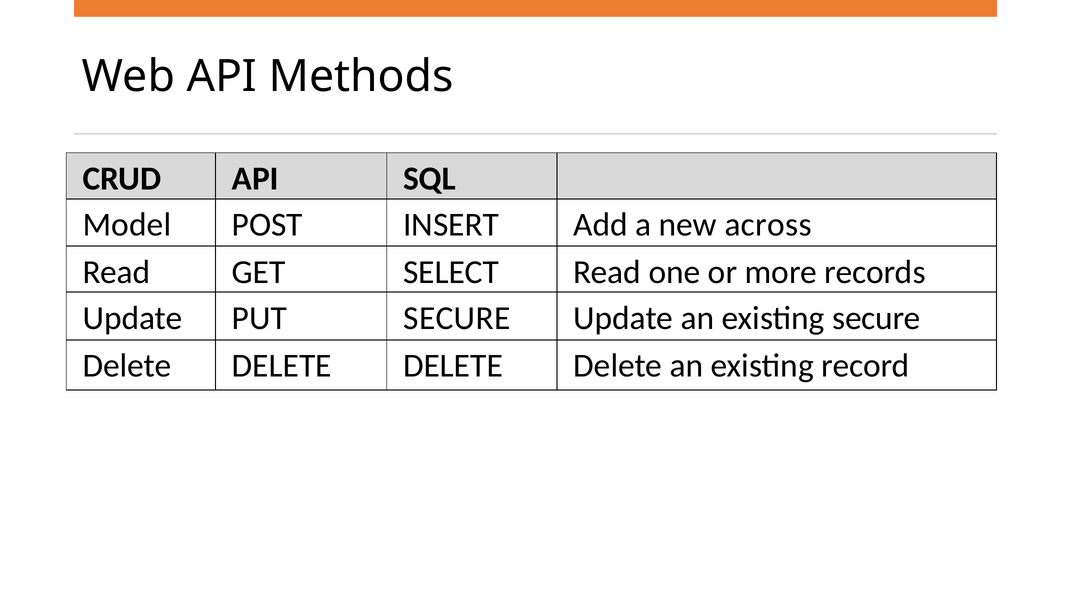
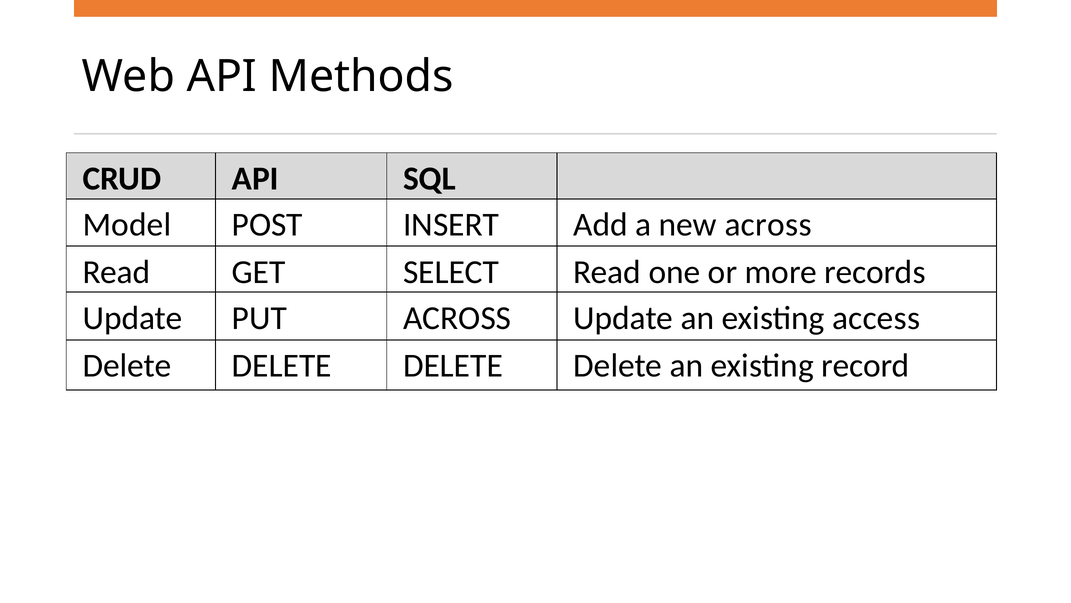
PUT SECURE: SECURE -> ACROSS
existing secure: secure -> access
